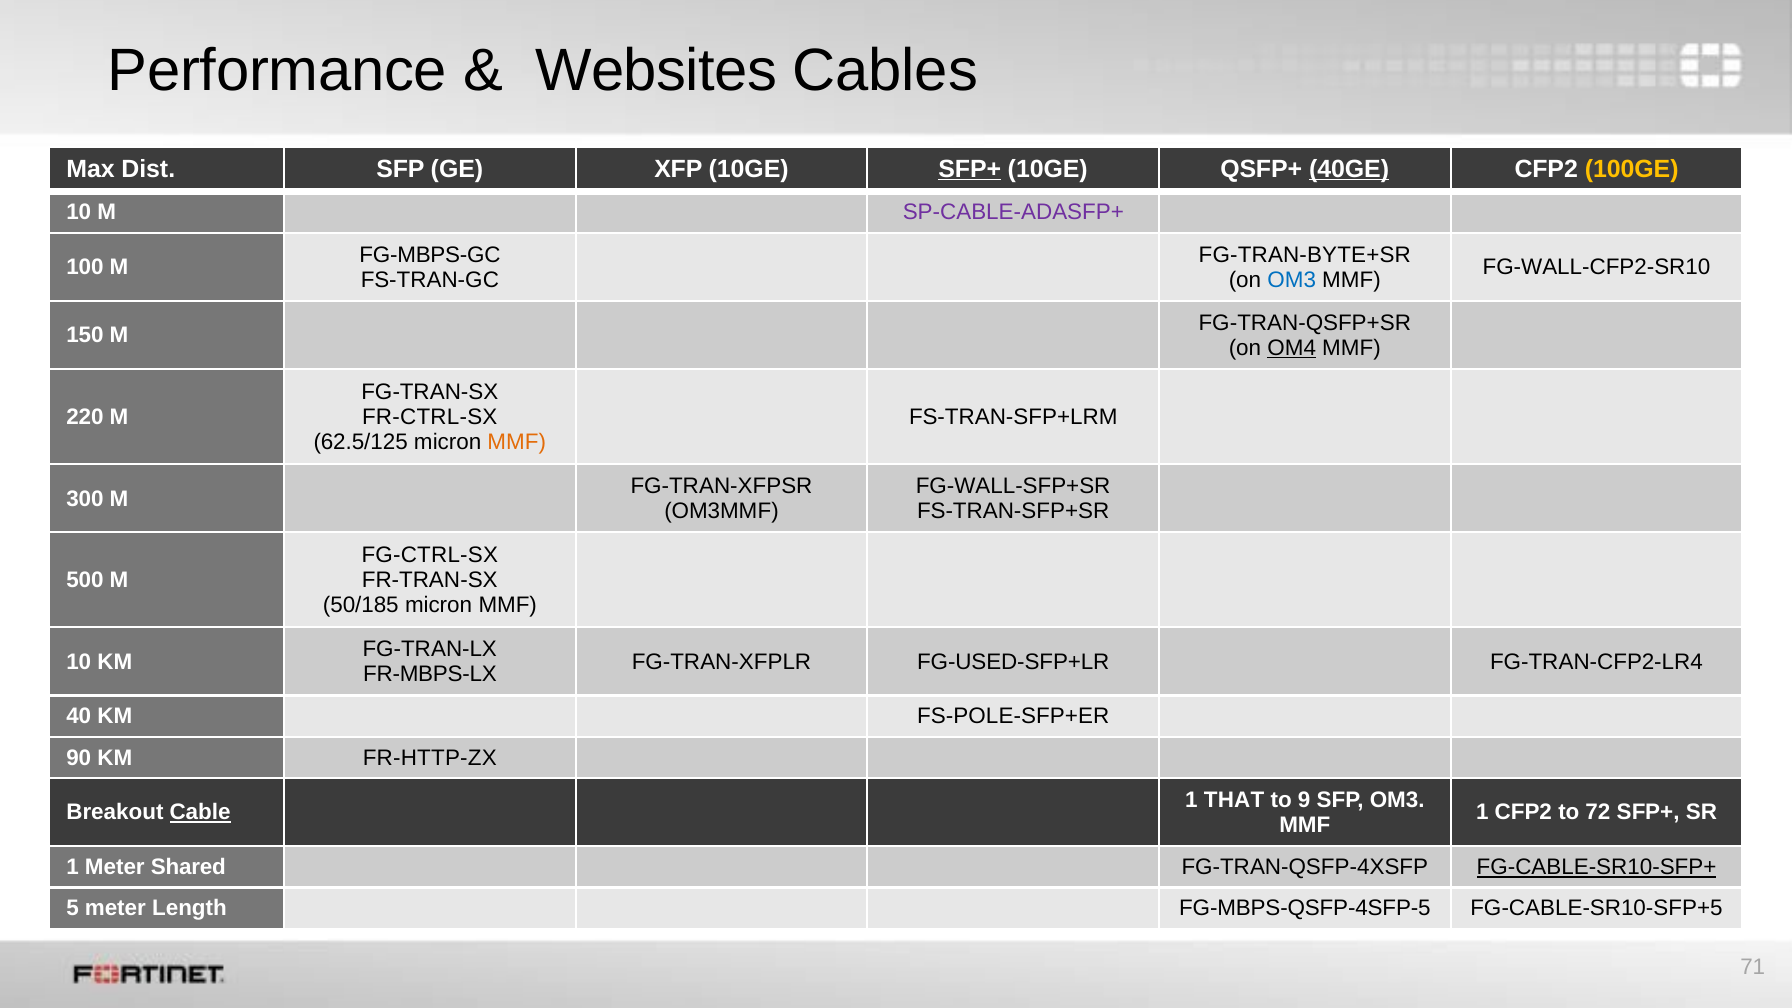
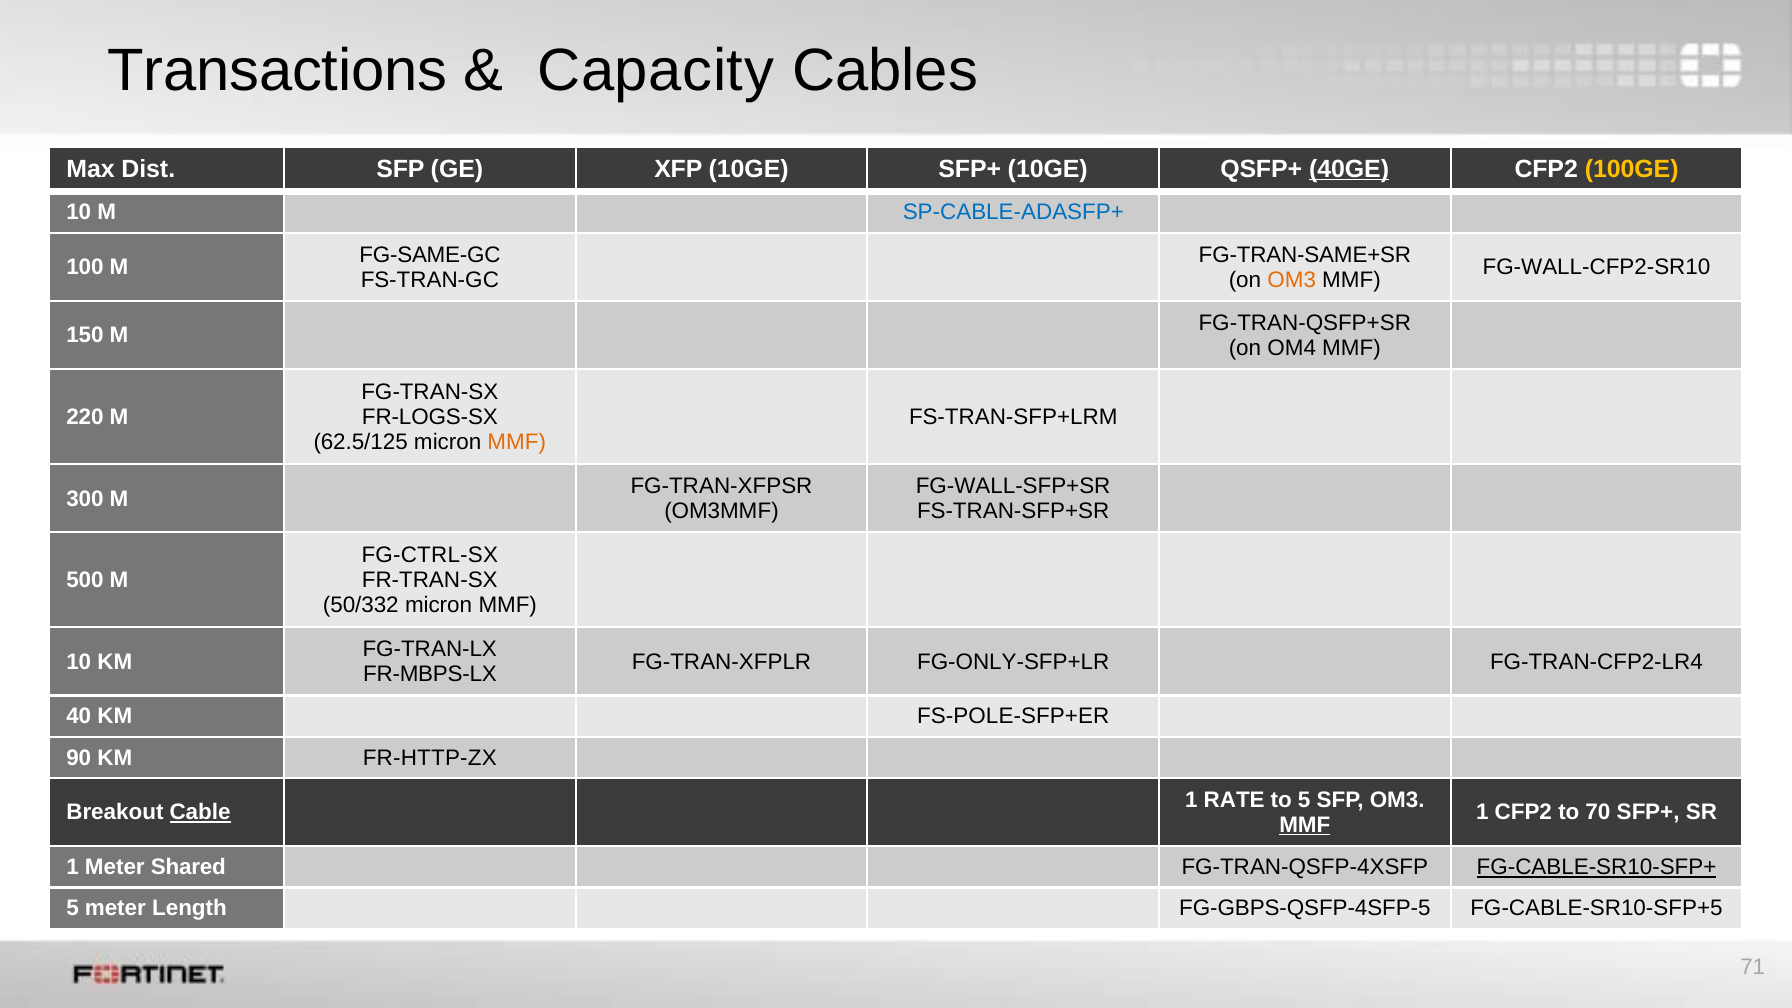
Performance: Performance -> Transactions
Websites: Websites -> Capacity
SFP+ at (970, 169) underline: present -> none
SP-CABLE-ADASFP+ colour: purple -> blue
FG-MBPS-GC: FG-MBPS-GC -> FG-SAME-GC
FG-TRAN-BYTE+SR: FG-TRAN-BYTE+SR -> FG-TRAN-SAME+SR
OM3 at (1292, 280) colour: blue -> orange
OM4 underline: present -> none
FR-CTRL-SX: FR-CTRL-SX -> FR-LOGS-SX
50/185: 50/185 -> 50/332
FG-USED-SFP+LR: FG-USED-SFP+LR -> FG-ONLY-SFP+LR
THAT: THAT -> RATE
to 9: 9 -> 5
72: 72 -> 70
MMF at (1305, 825) underline: none -> present
FG-MBPS-QSFP-4SFP-5: FG-MBPS-QSFP-4SFP-5 -> FG-GBPS-QSFP-4SFP-5
